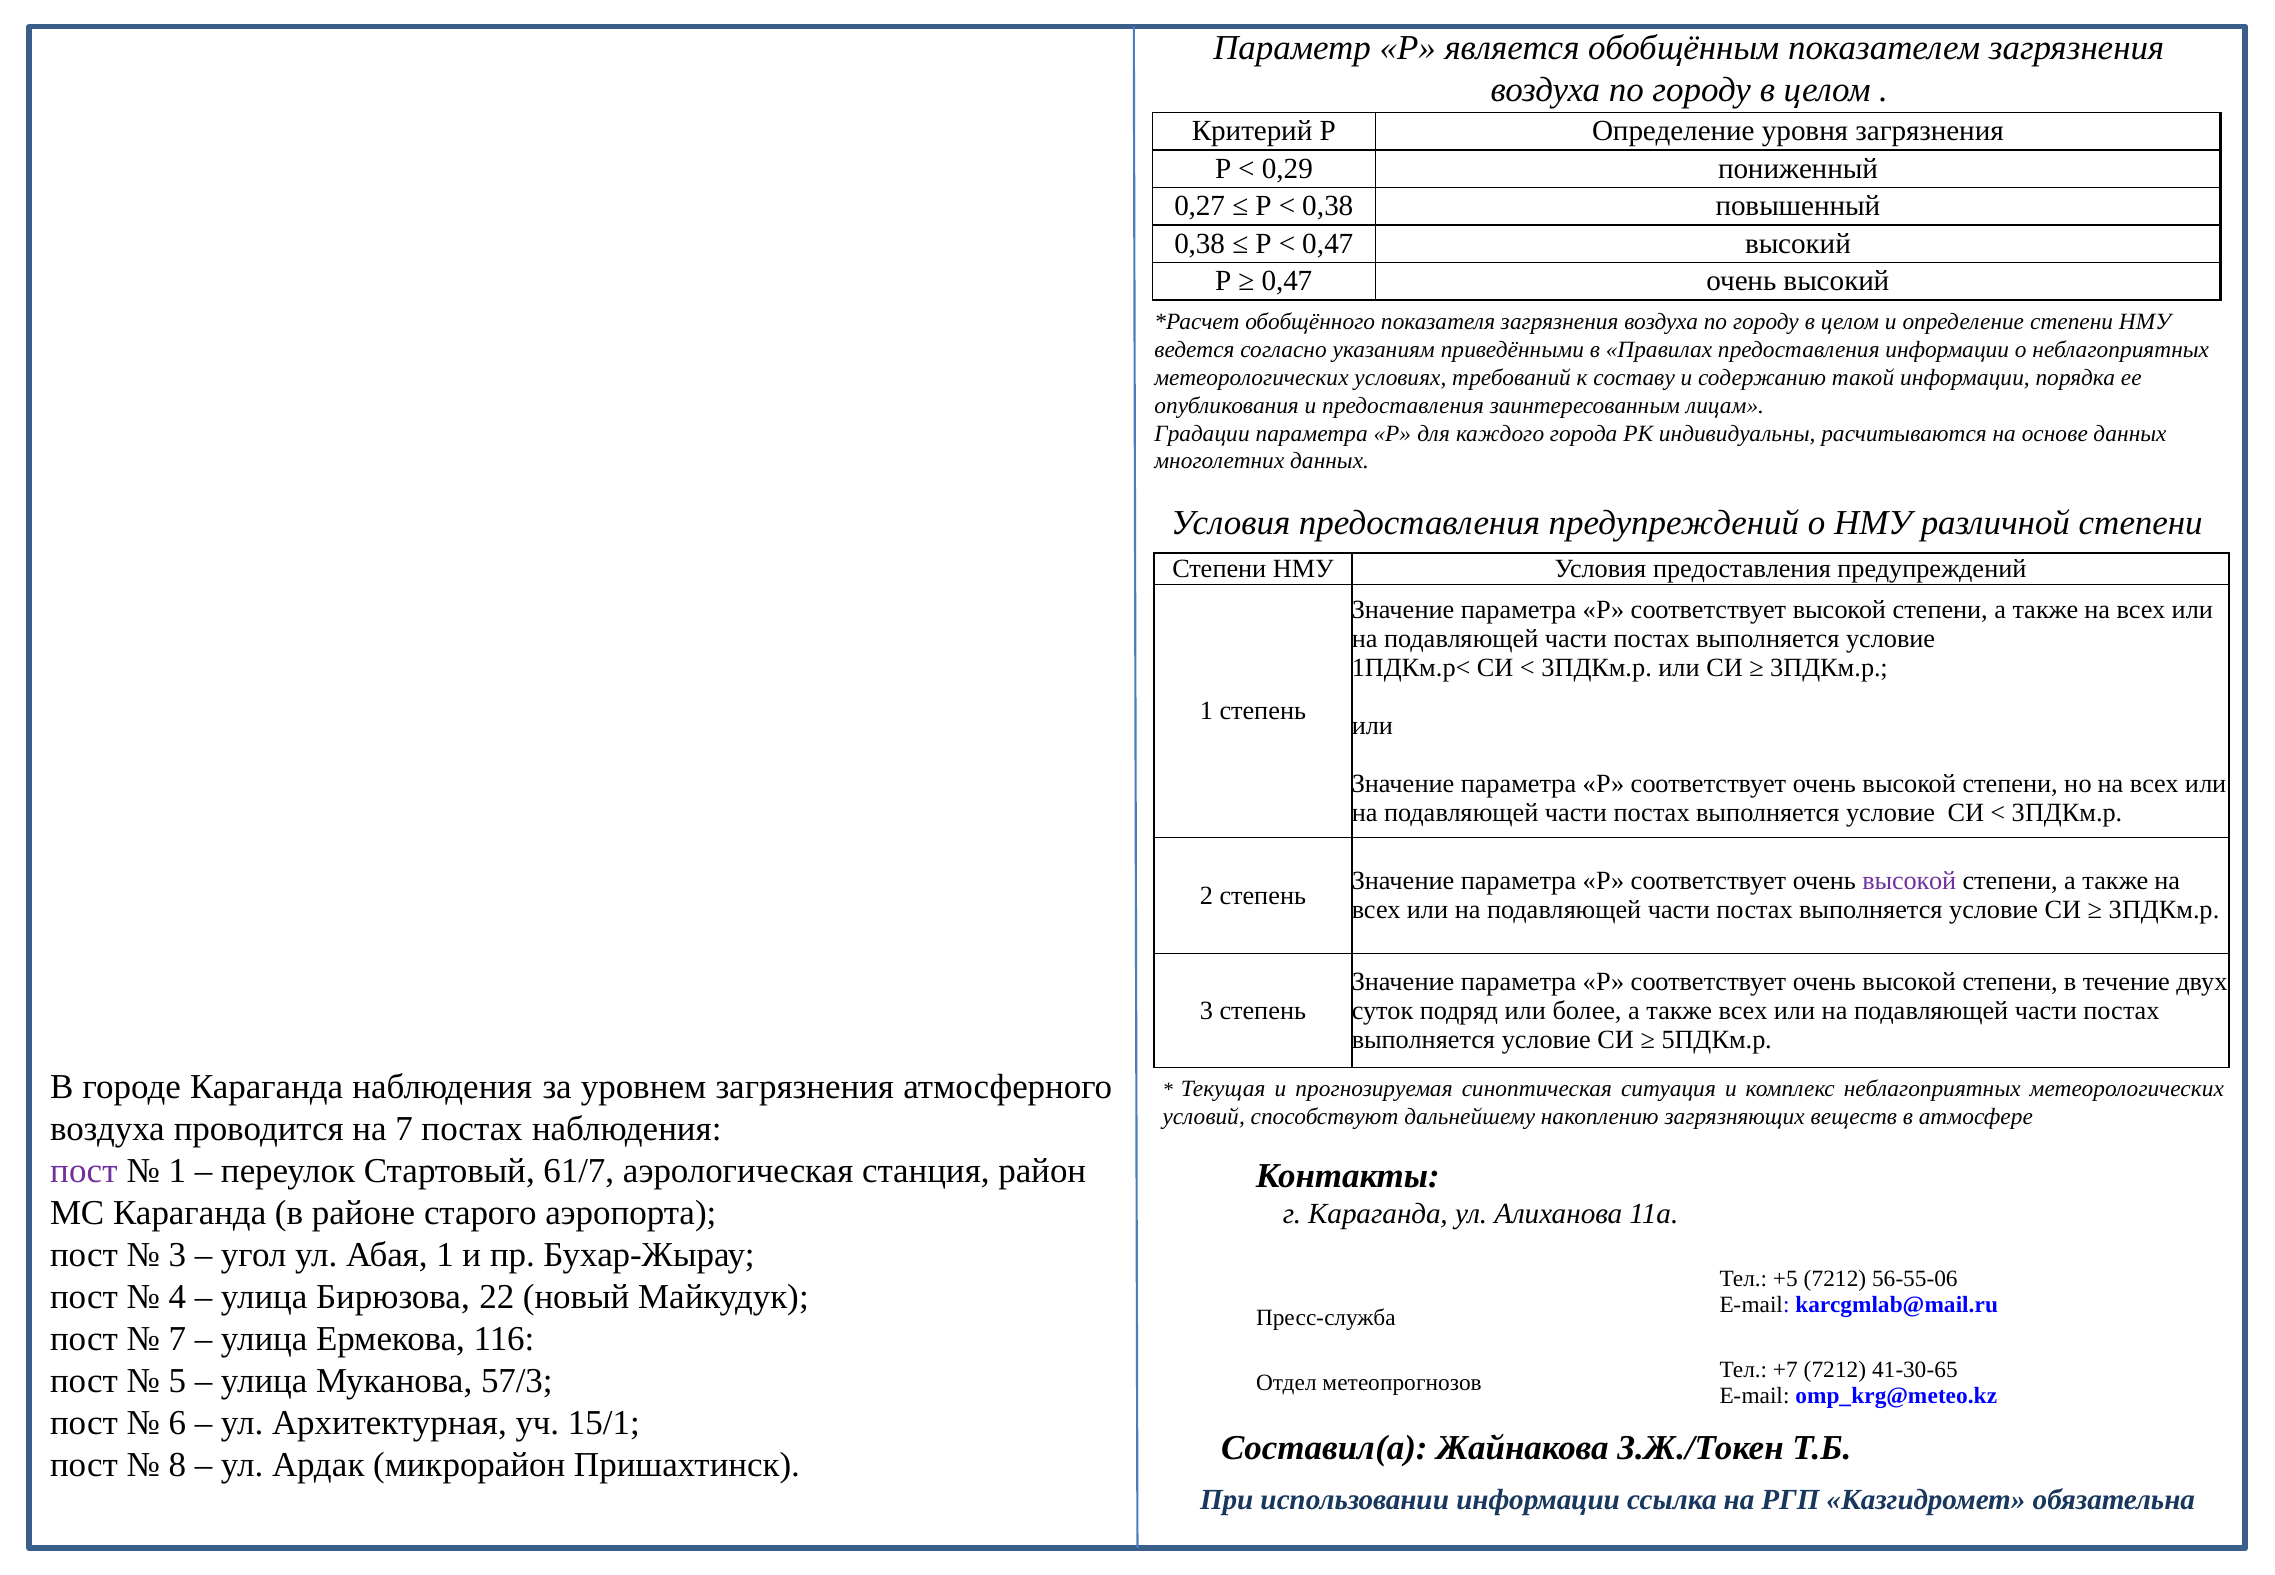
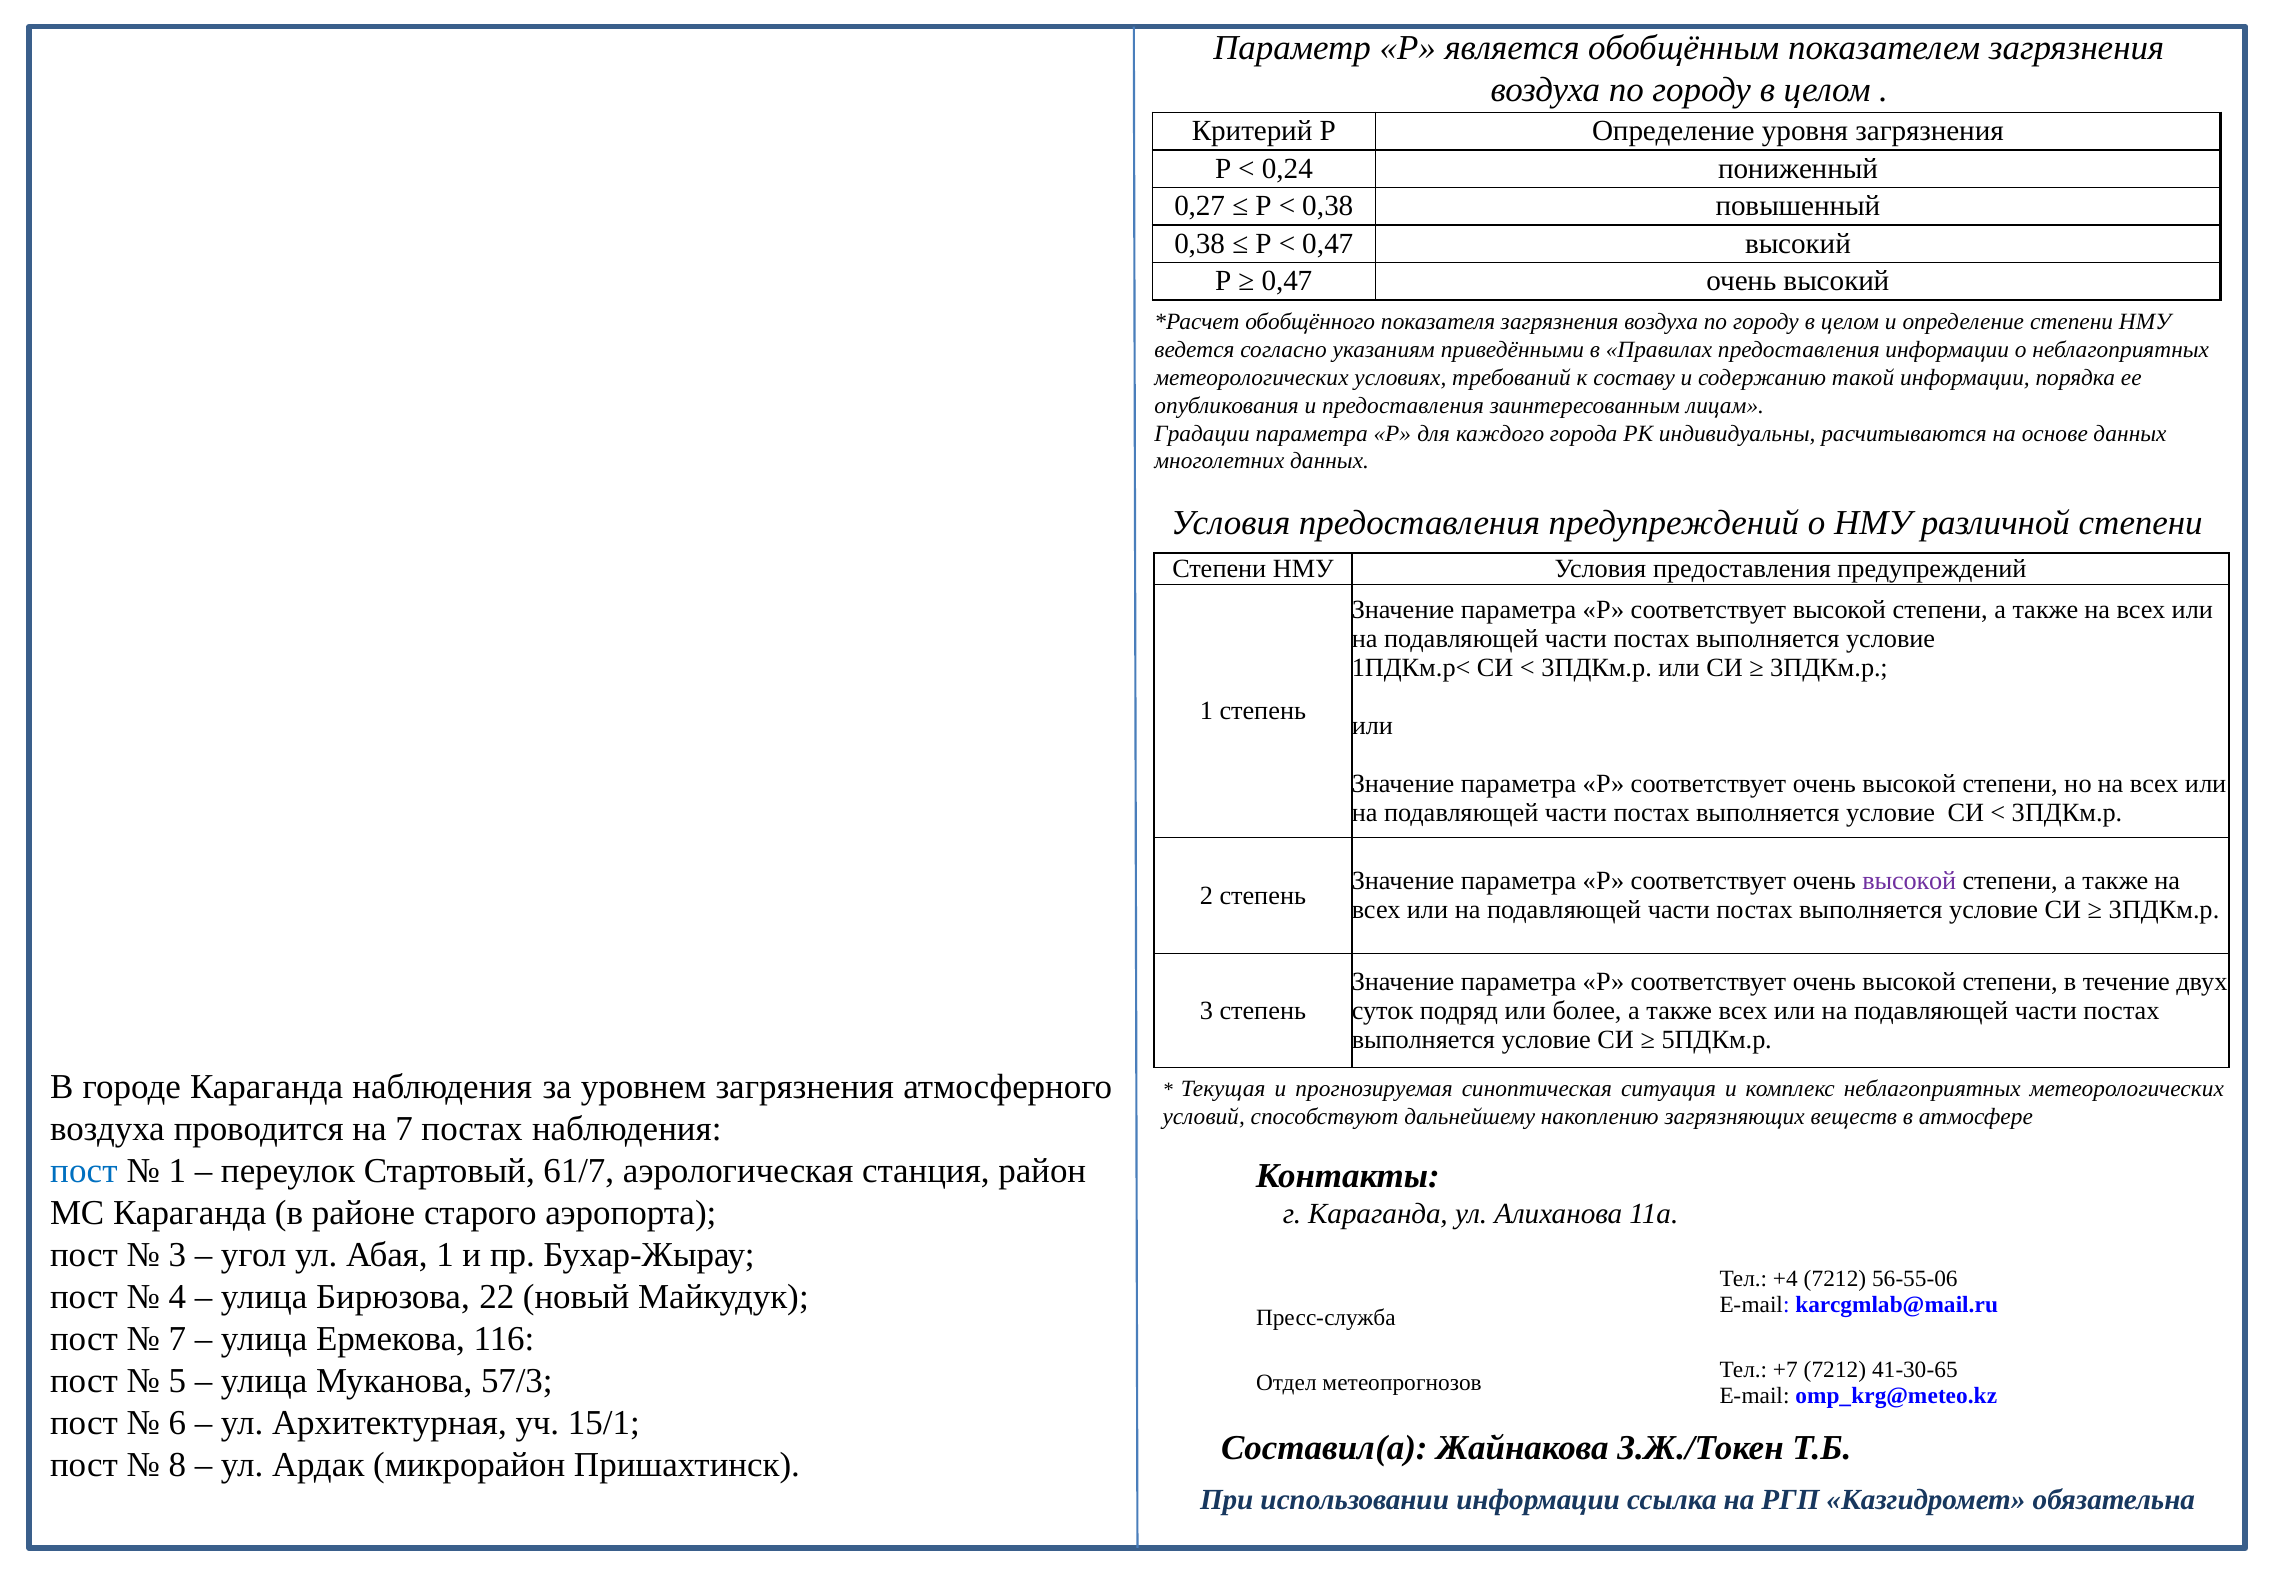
0,29: 0,29 -> 0,24
пост at (84, 1171) colour: purple -> blue
+5: +5 -> +4
